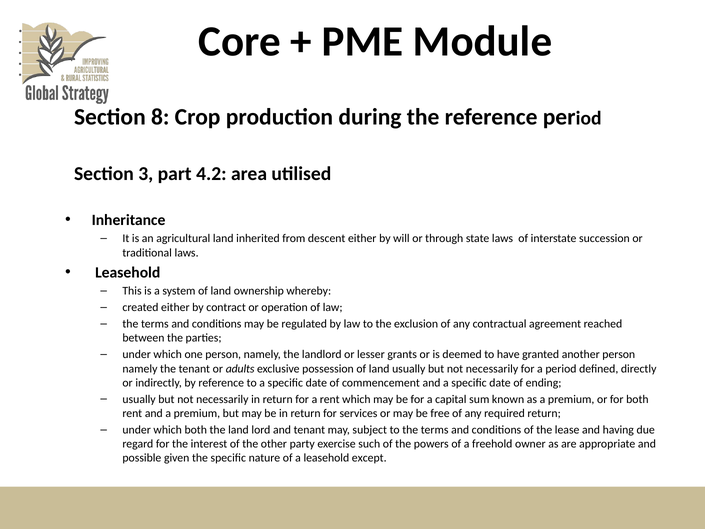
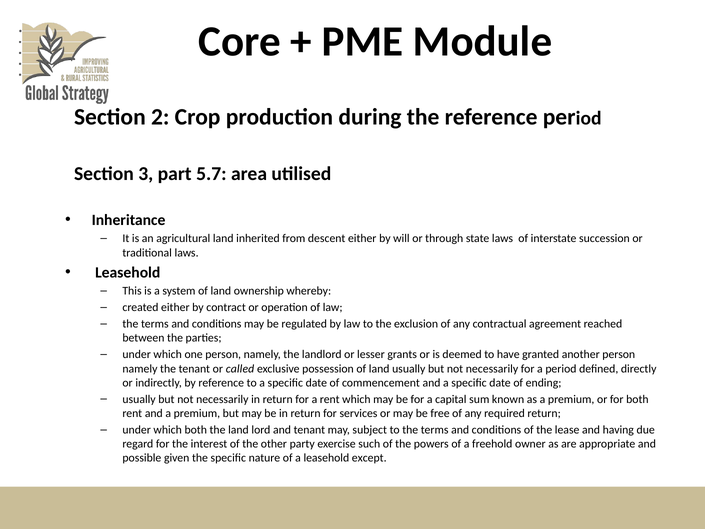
8: 8 -> 2
4.2: 4.2 -> 5.7
adults: adults -> called
